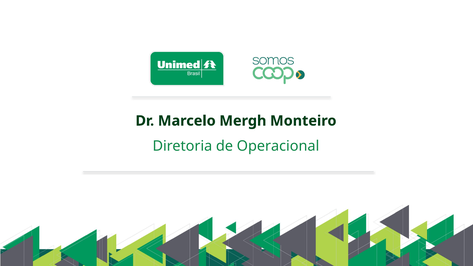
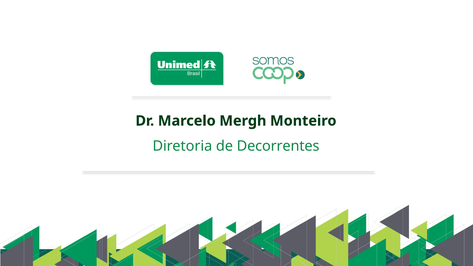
Operacional: Operacional -> Decorrentes
